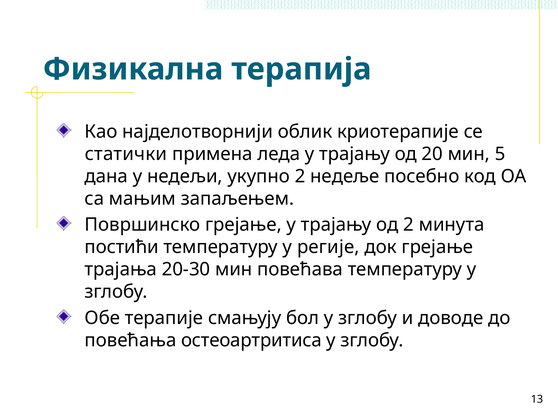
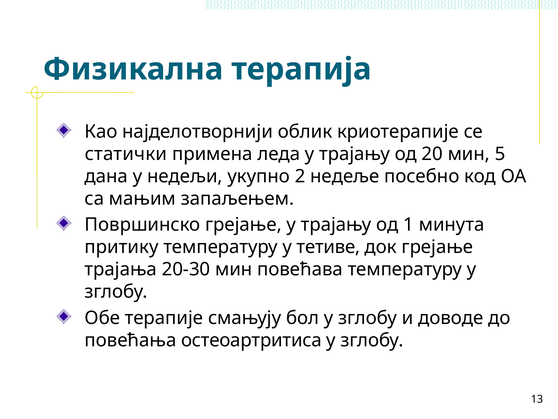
од 2: 2 -> 1
постићи: постићи -> притику
регије: регије -> тетиве
